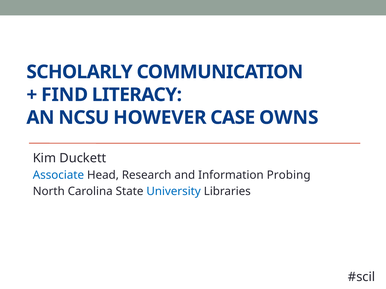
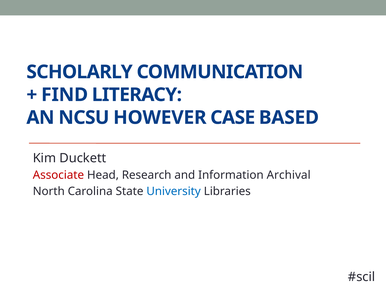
OWNS: OWNS -> BASED
Associate colour: blue -> red
Probing: Probing -> Archival
